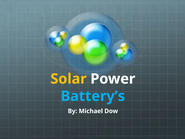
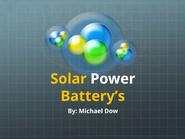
Battery’s colour: light blue -> yellow
